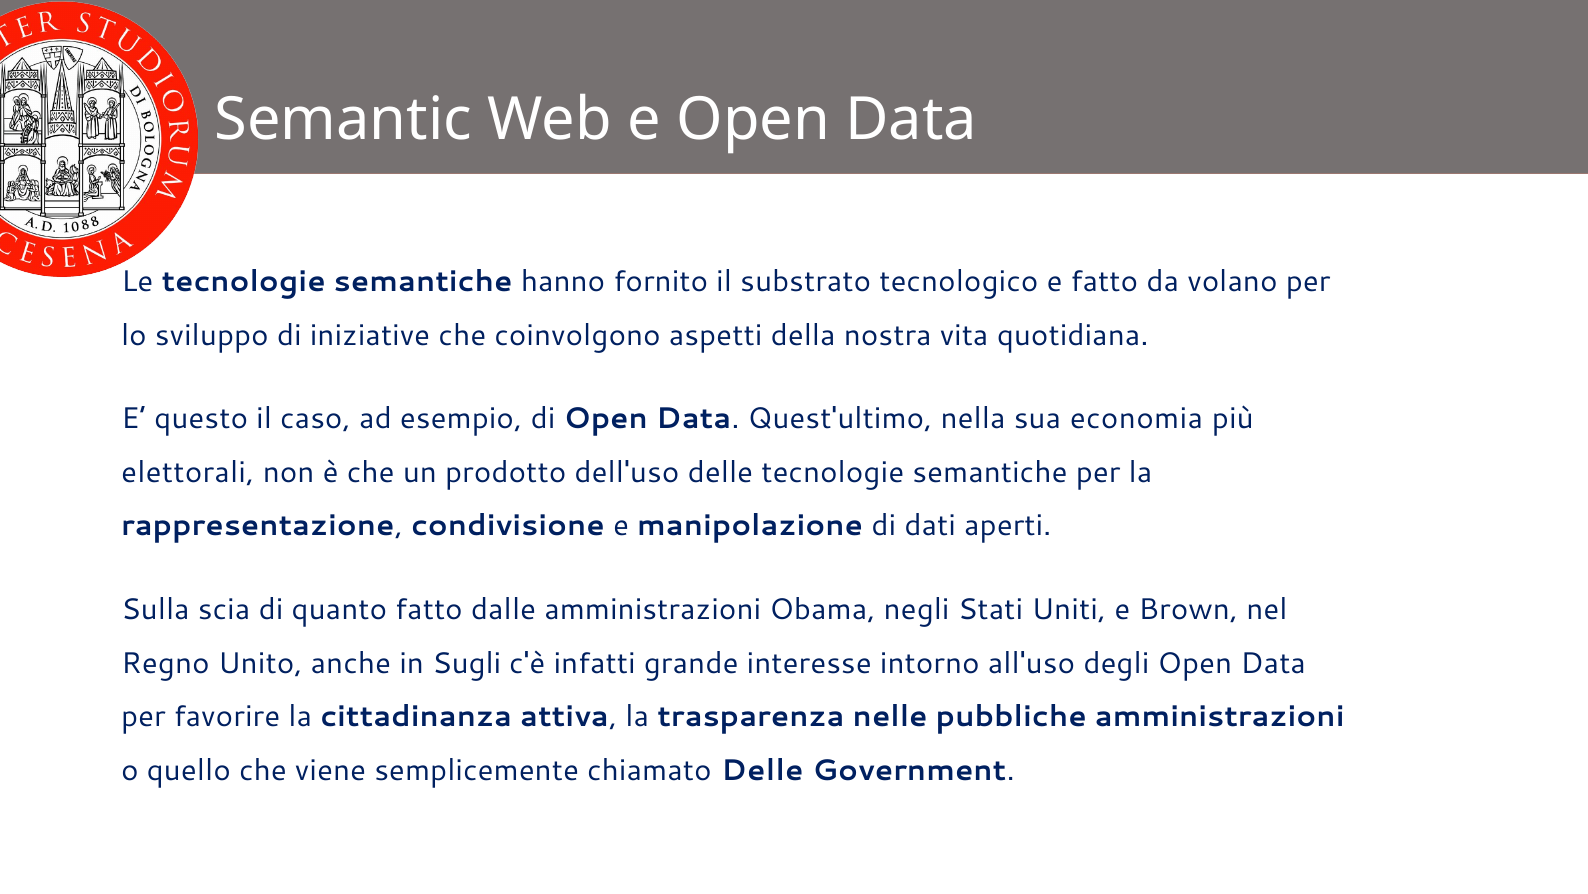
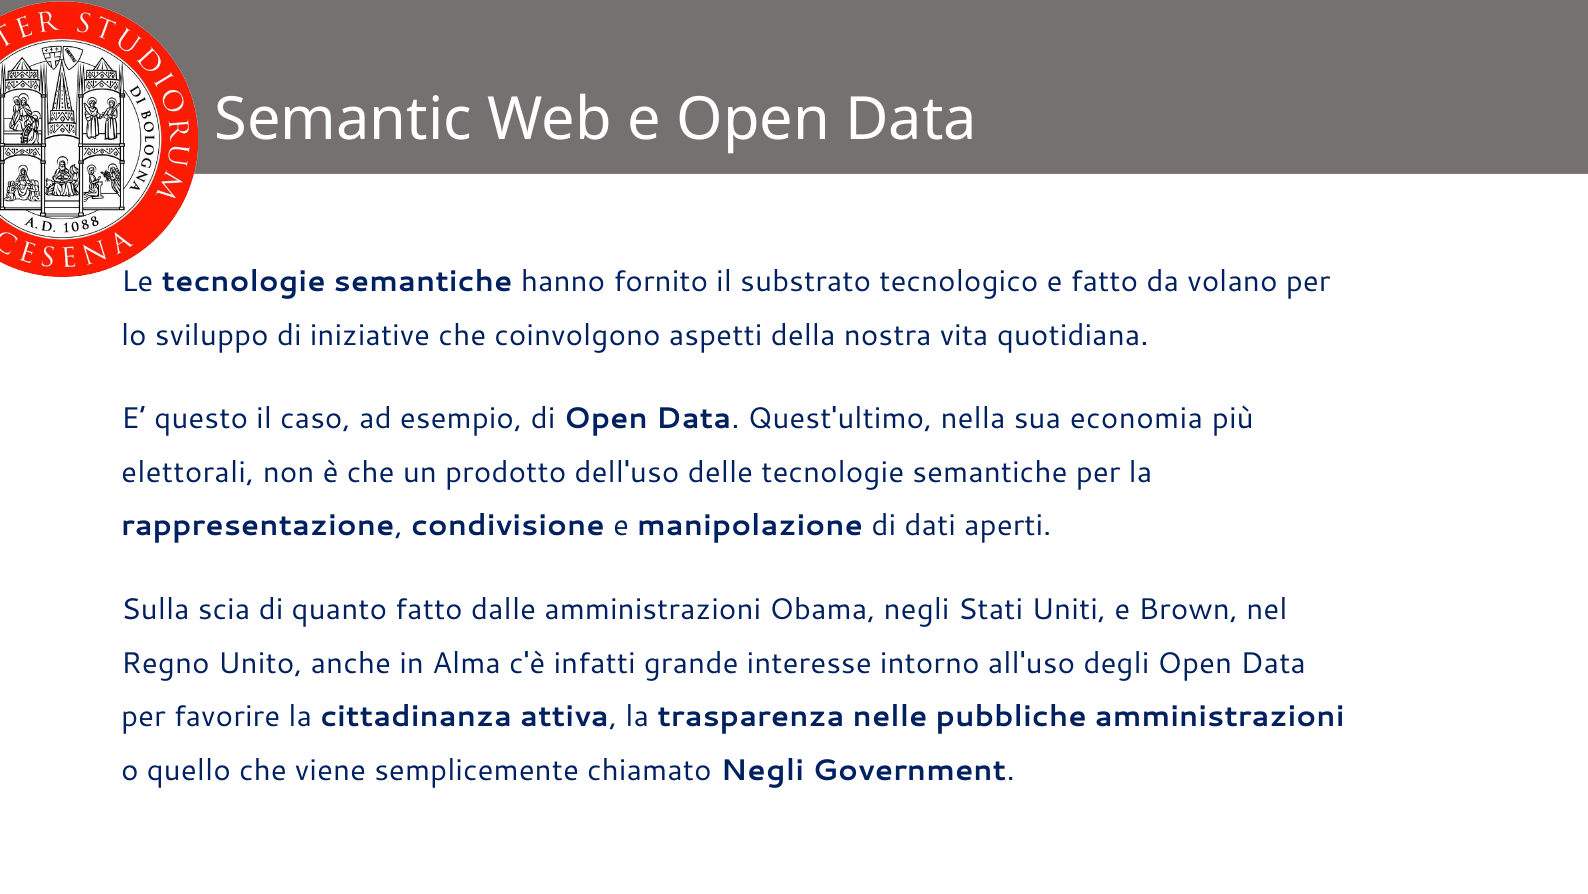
Sugli: Sugli -> Alma
chiamato Delle: Delle -> Negli
